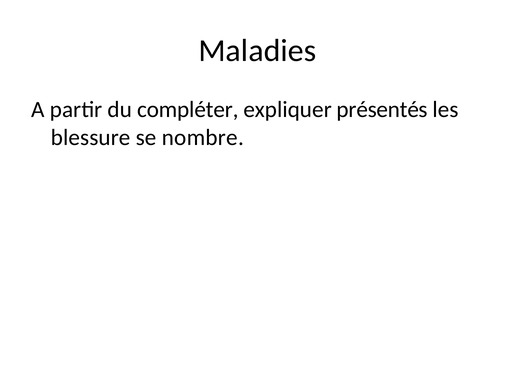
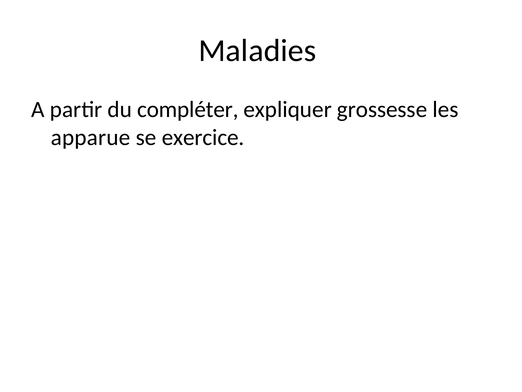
présentés: présentés -> grossesse
blessure: blessure -> apparue
nombre: nombre -> exercice
